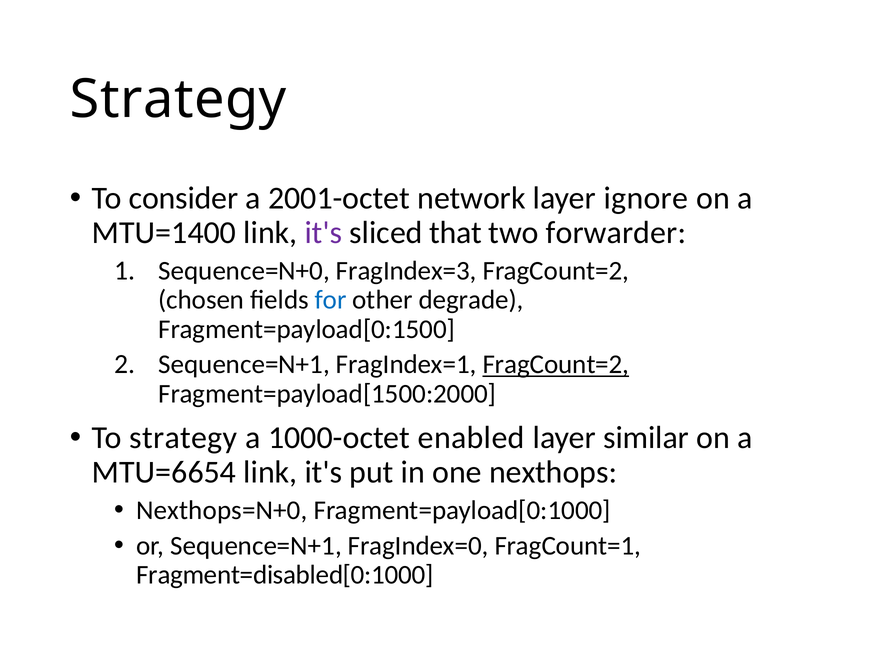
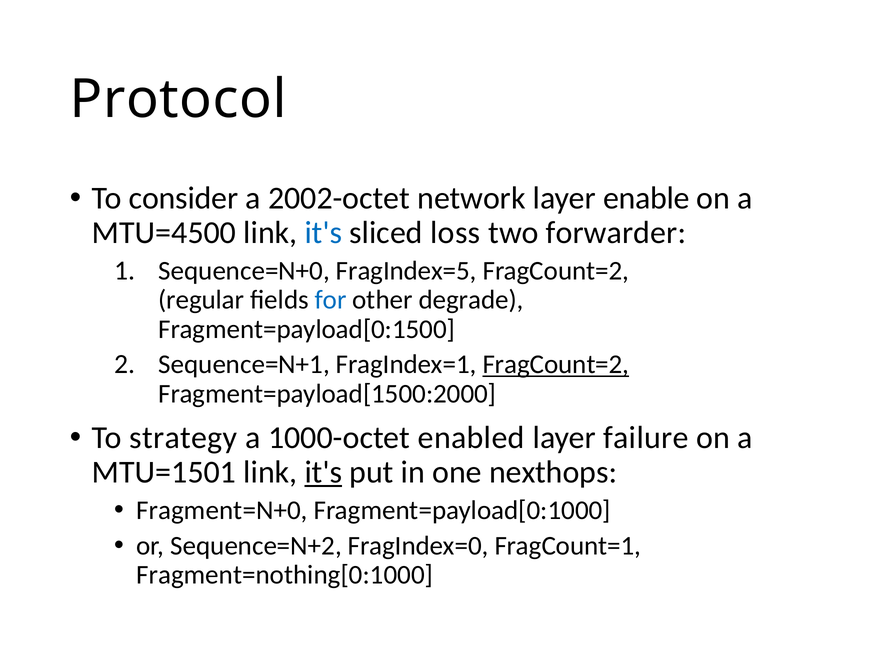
Strategy at (178, 99): Strategy -> Protocol
2001-octet: 2001-octet -> 2002-octet
ignore: ignore -> enable
MTU=1400: MTU=1400 -> MTU=4500
it's at (323, 233) colour: purple -> blue
that: that -> loss
FragIndex=3: FragIndex=3 -> FragIndex=5
chosen: chosen -> regular
similar: similar -> failure
MTU=6654: MTU=6654 -> MTU=1501
it's at (323, 473) underline: none -> present
Nexthops=N+0: Nexthops=N+0 -> Fragment=N+0
or Sequence=N+1: Sequence=N+1 -> Sequence=N+2
Fragment=disabled[0:1000: Fragment=disabled[0:1000 -> Fragment=nothing[0:1000
